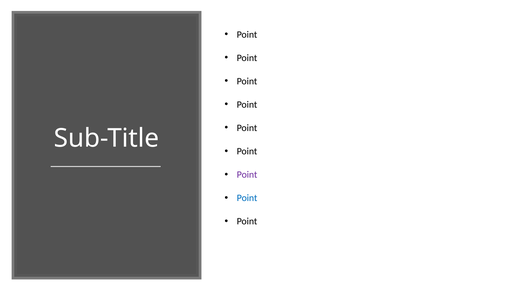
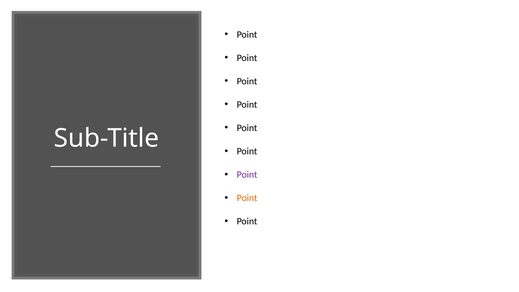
Point at (247, 198) colour: blue -> orange
